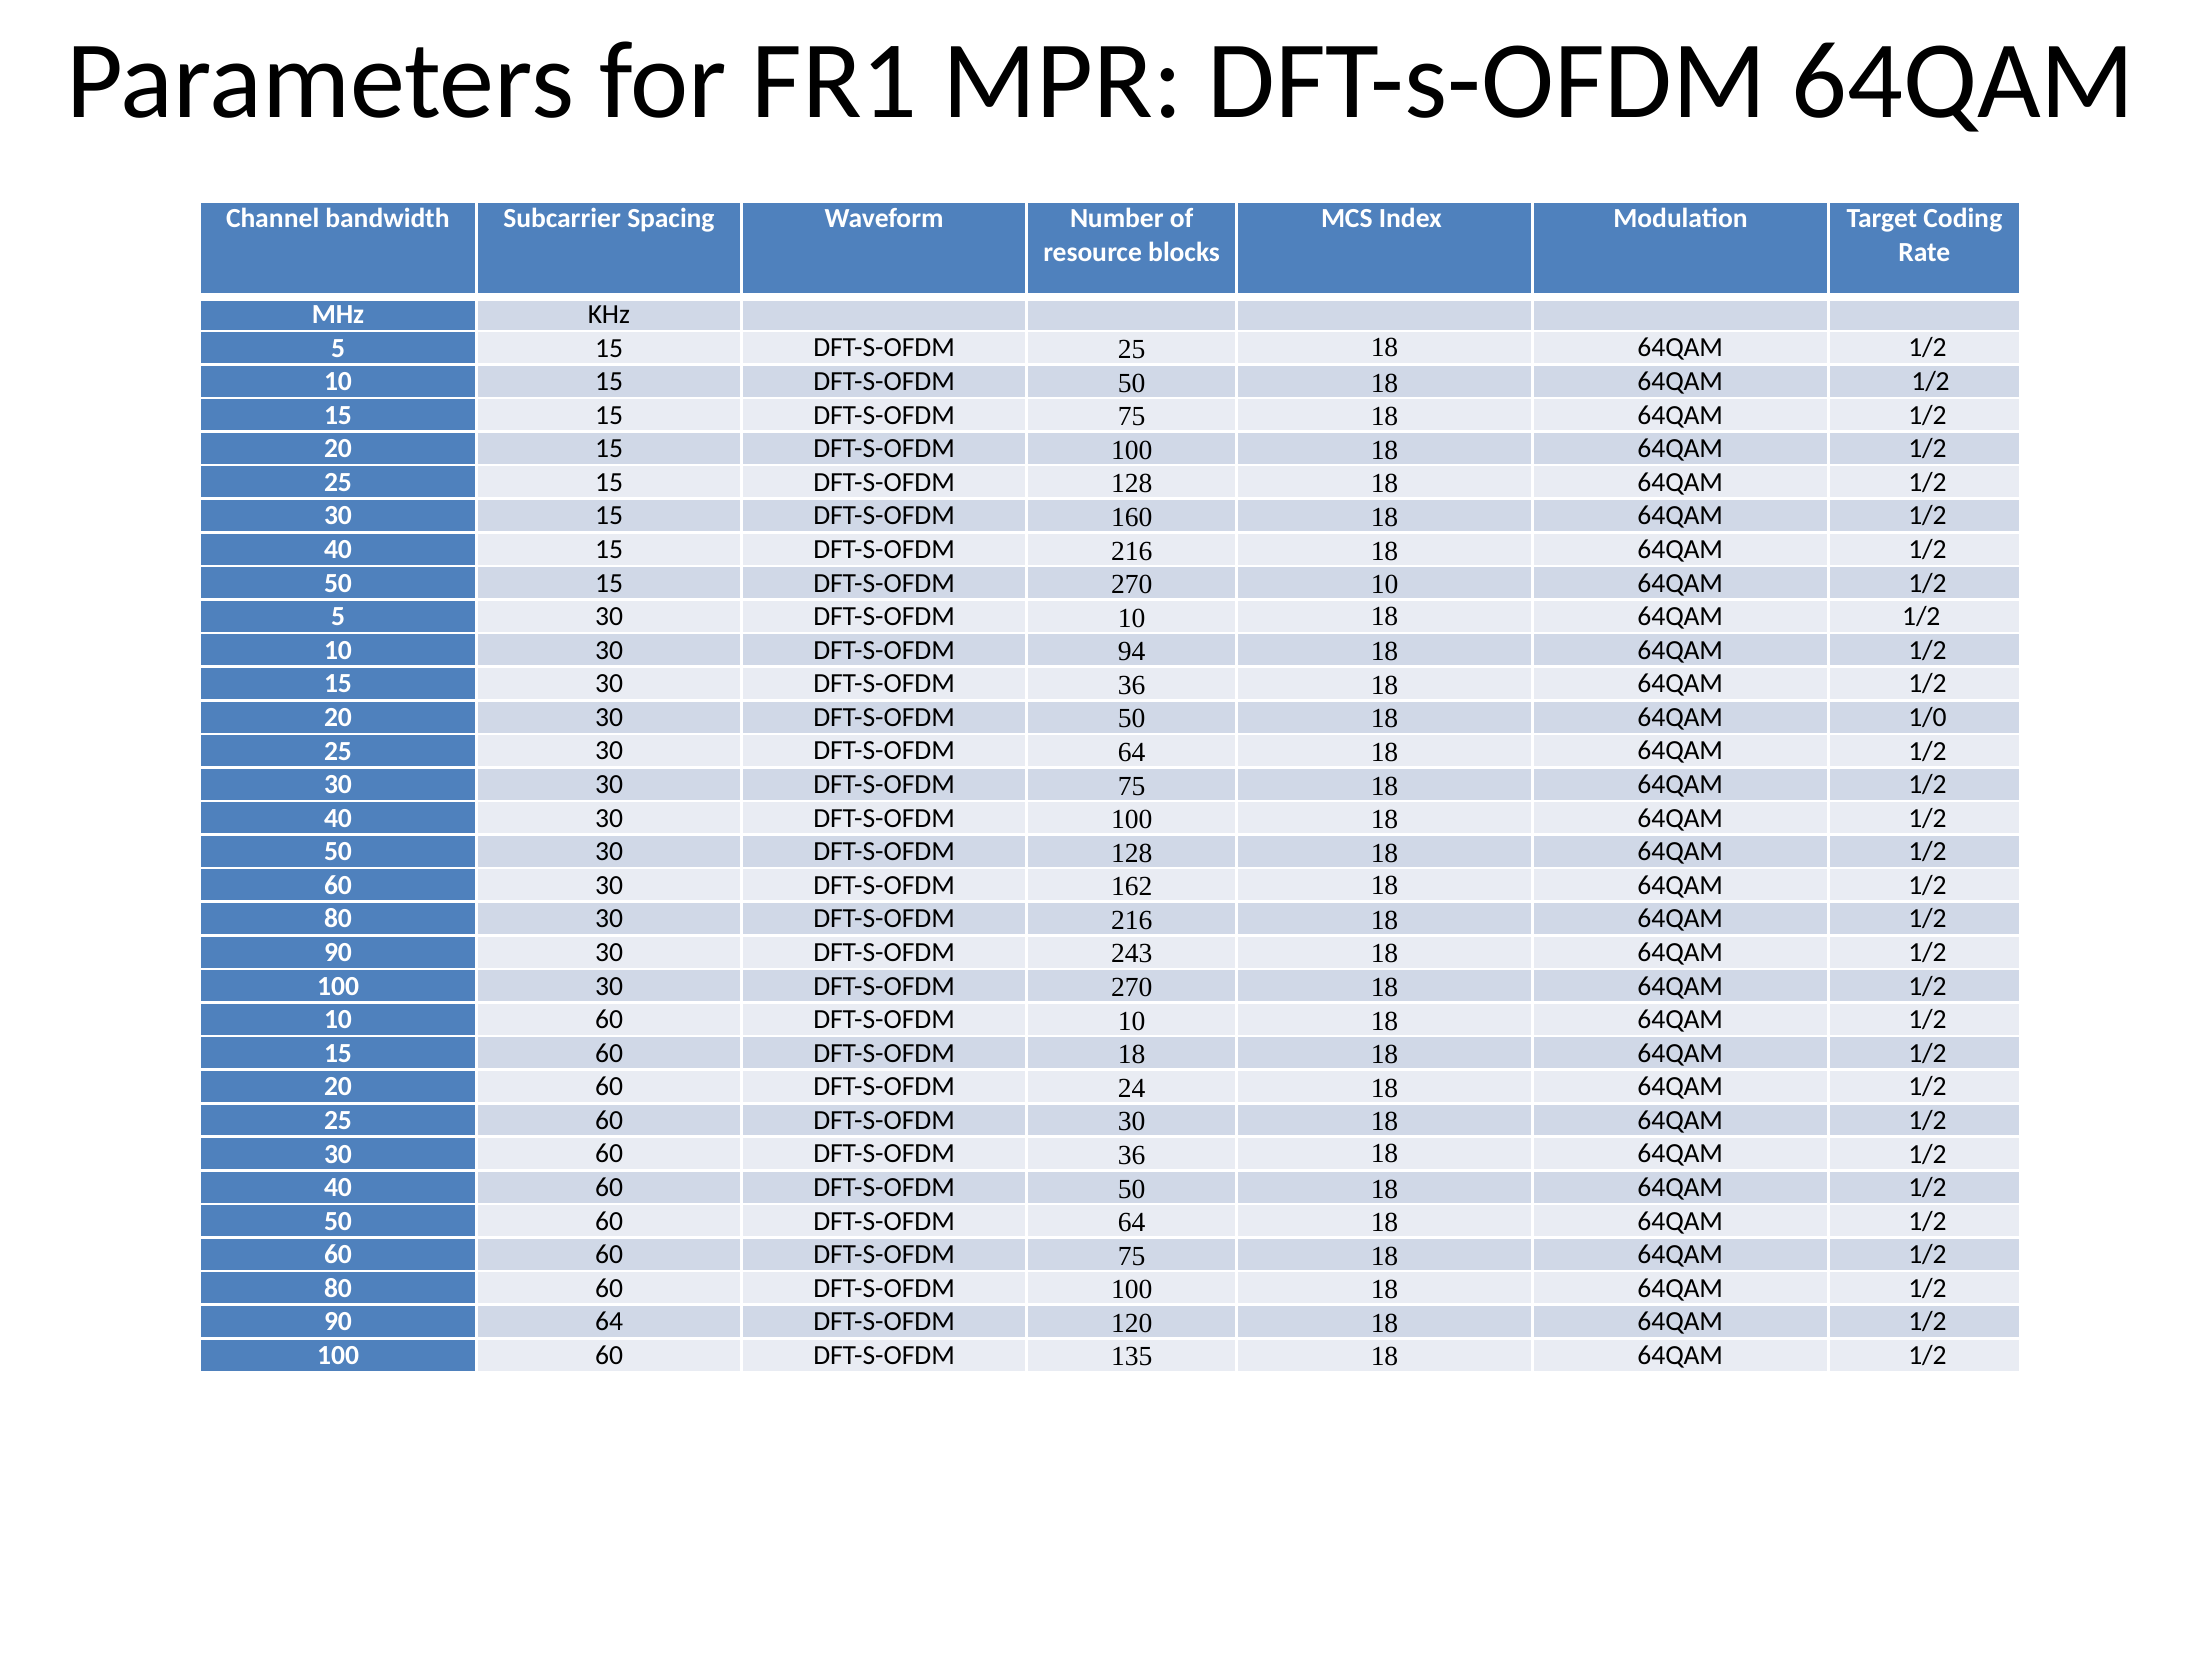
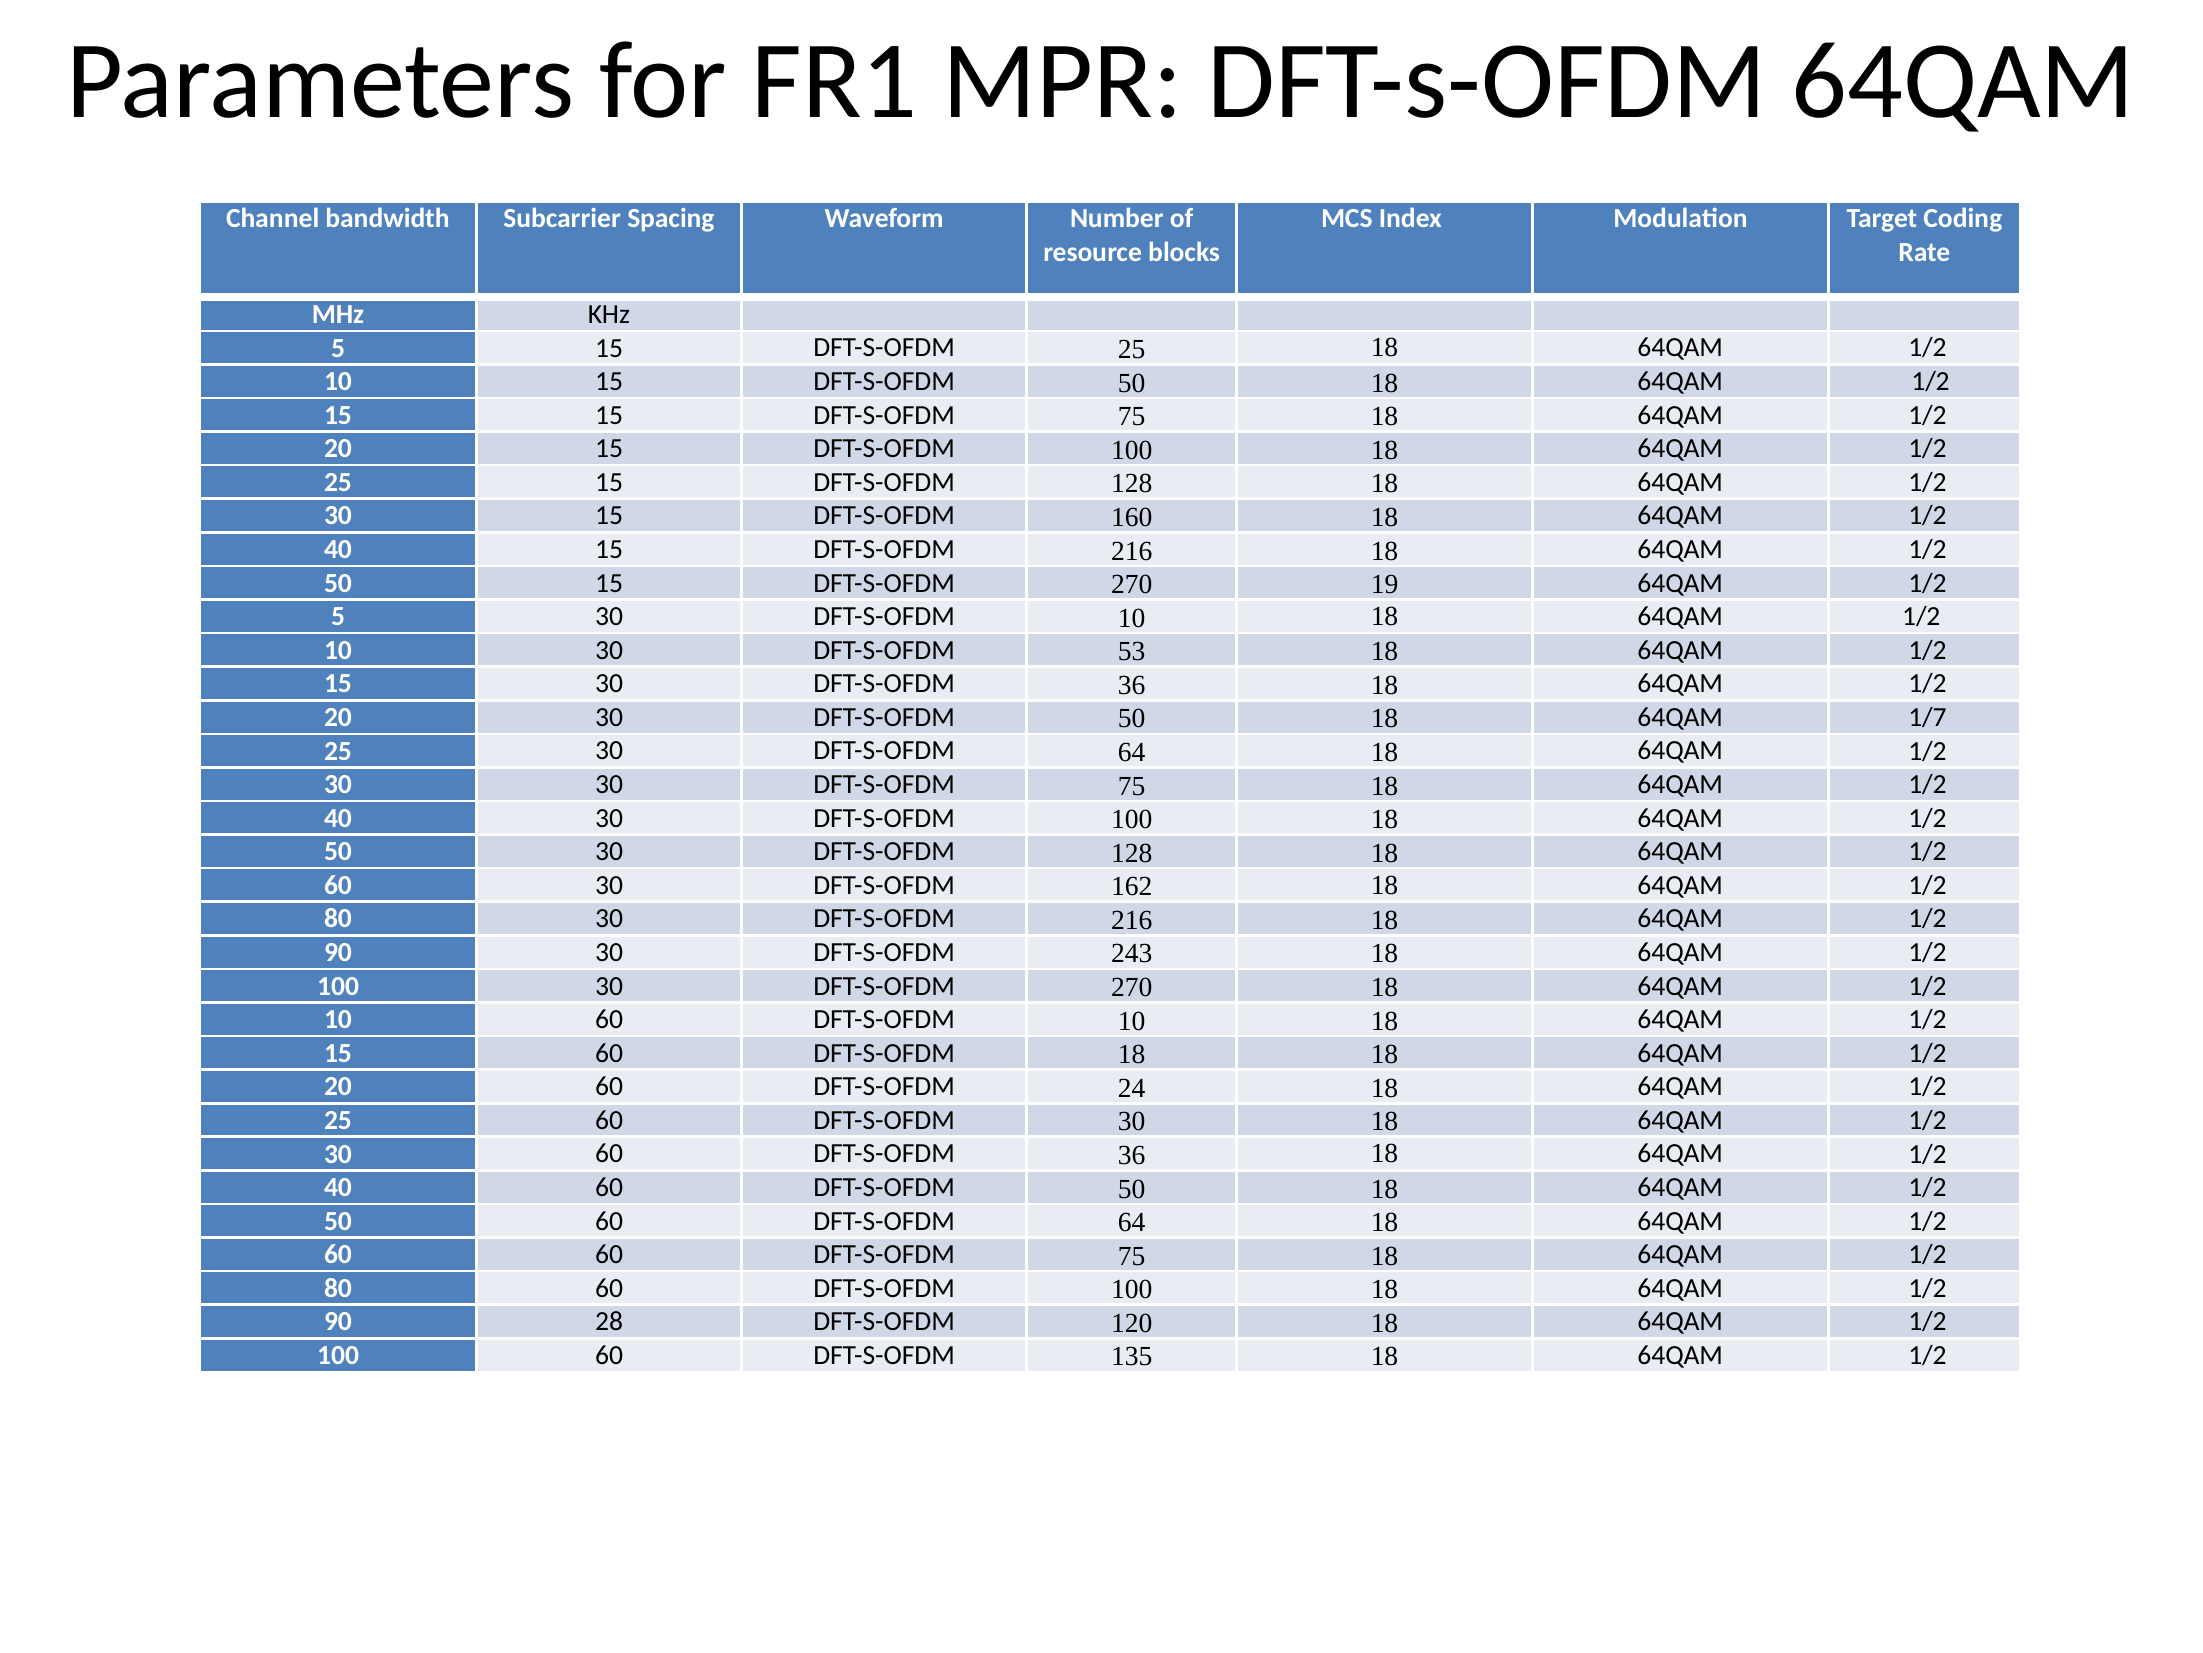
270 10: 10 -> 19
94: 94 -> 53
1/0: 1/0 -> 1/7
90 64: 64 -> 28
